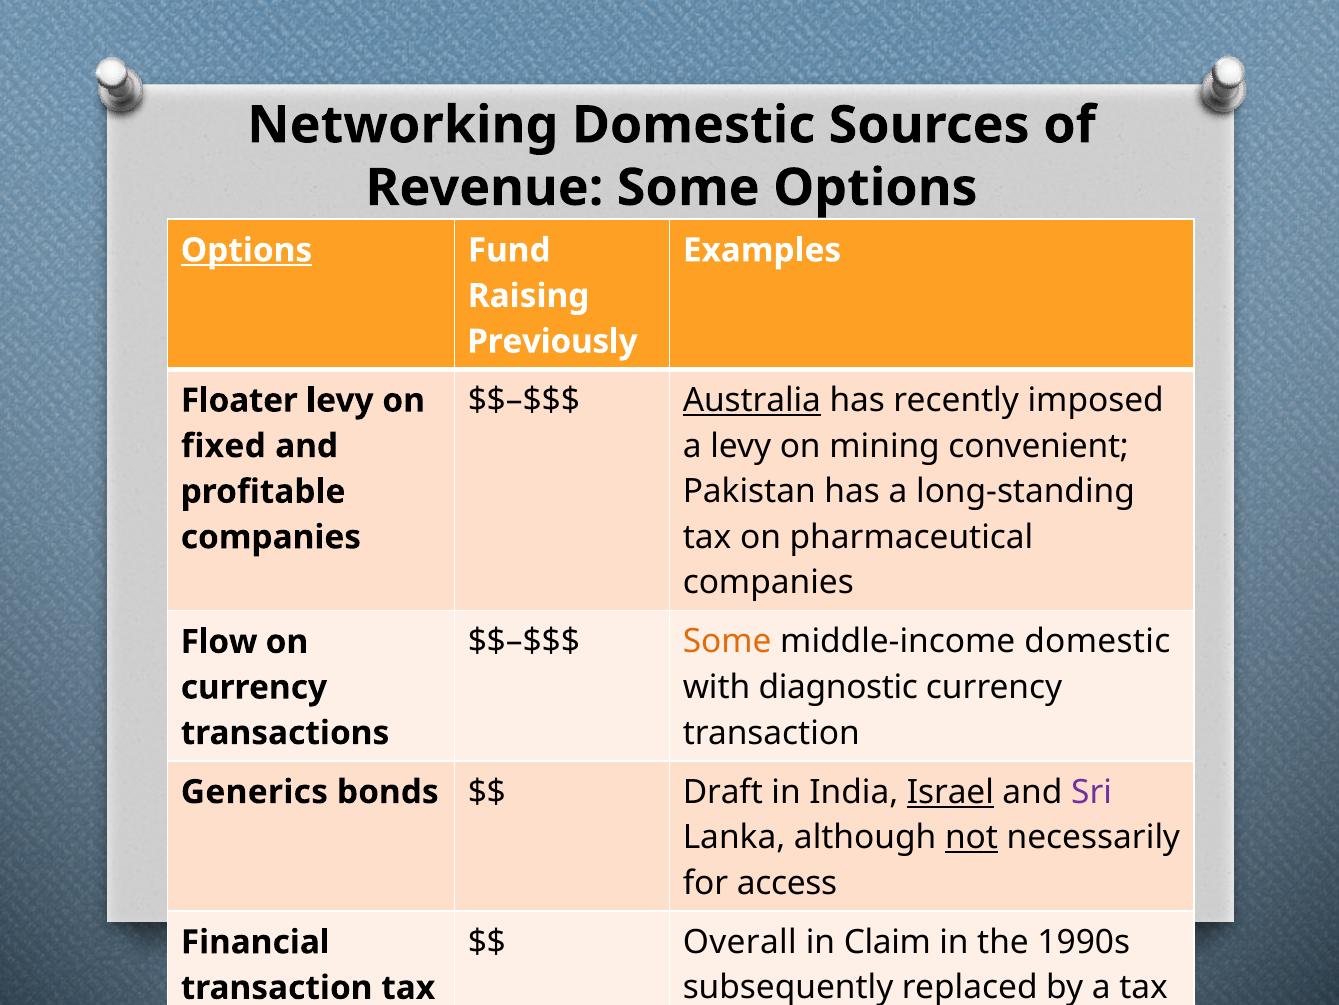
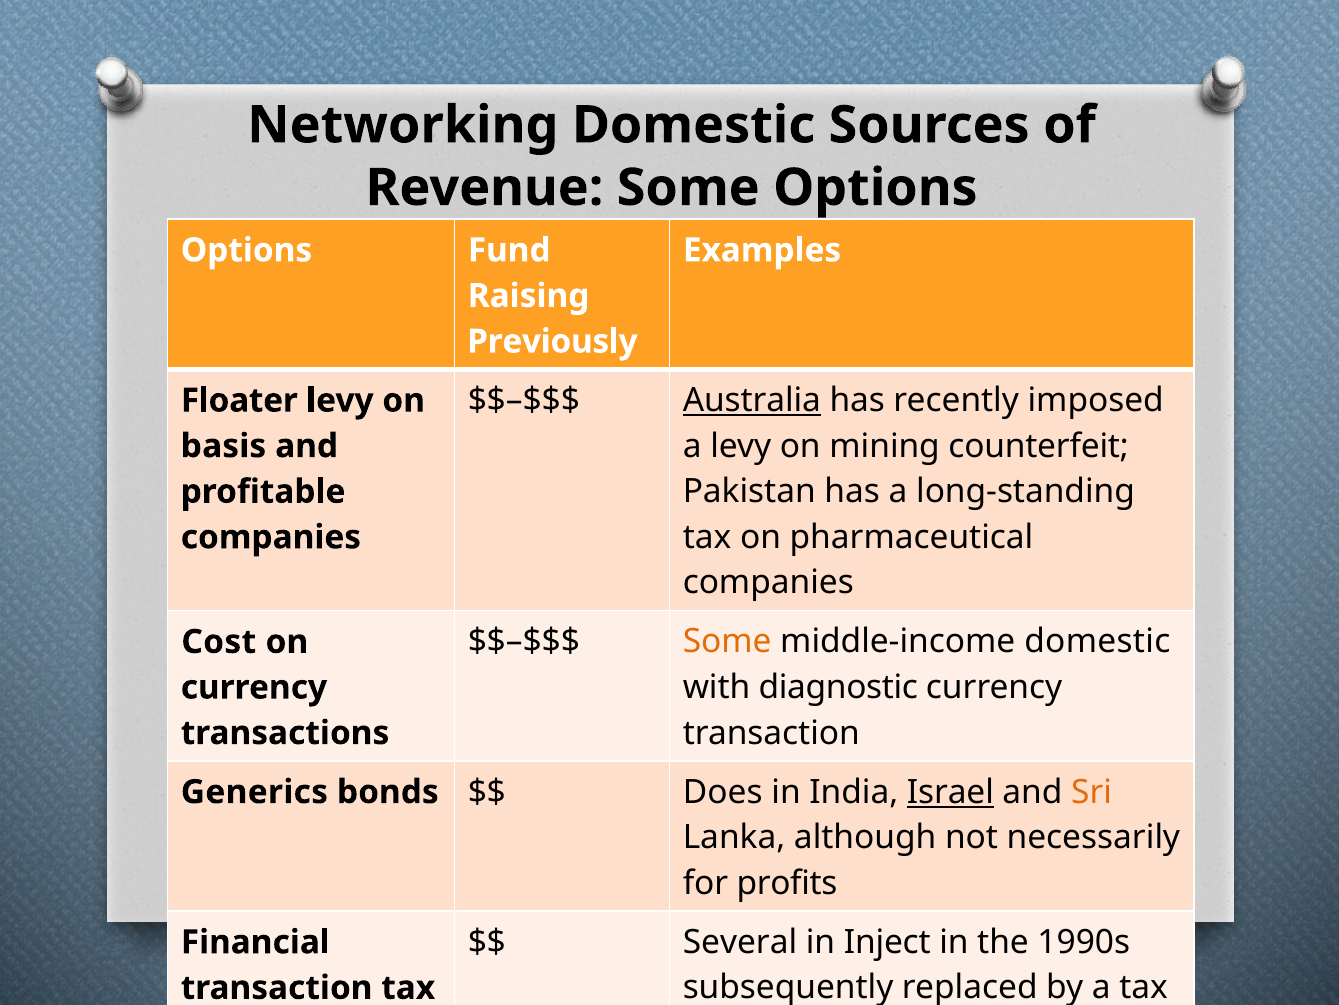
Options at (246, 250) underline: present -> none
convenient: convenient -> counterfeit
fixed: fixed -> basis
Flow: Flow -> Cost
Draft: Draft -> Does
Sri colour: purple -> orange
not underline: present -> none
access: access -> profits
Overall: Overall -> Several
Claim: Claim -> Inject
